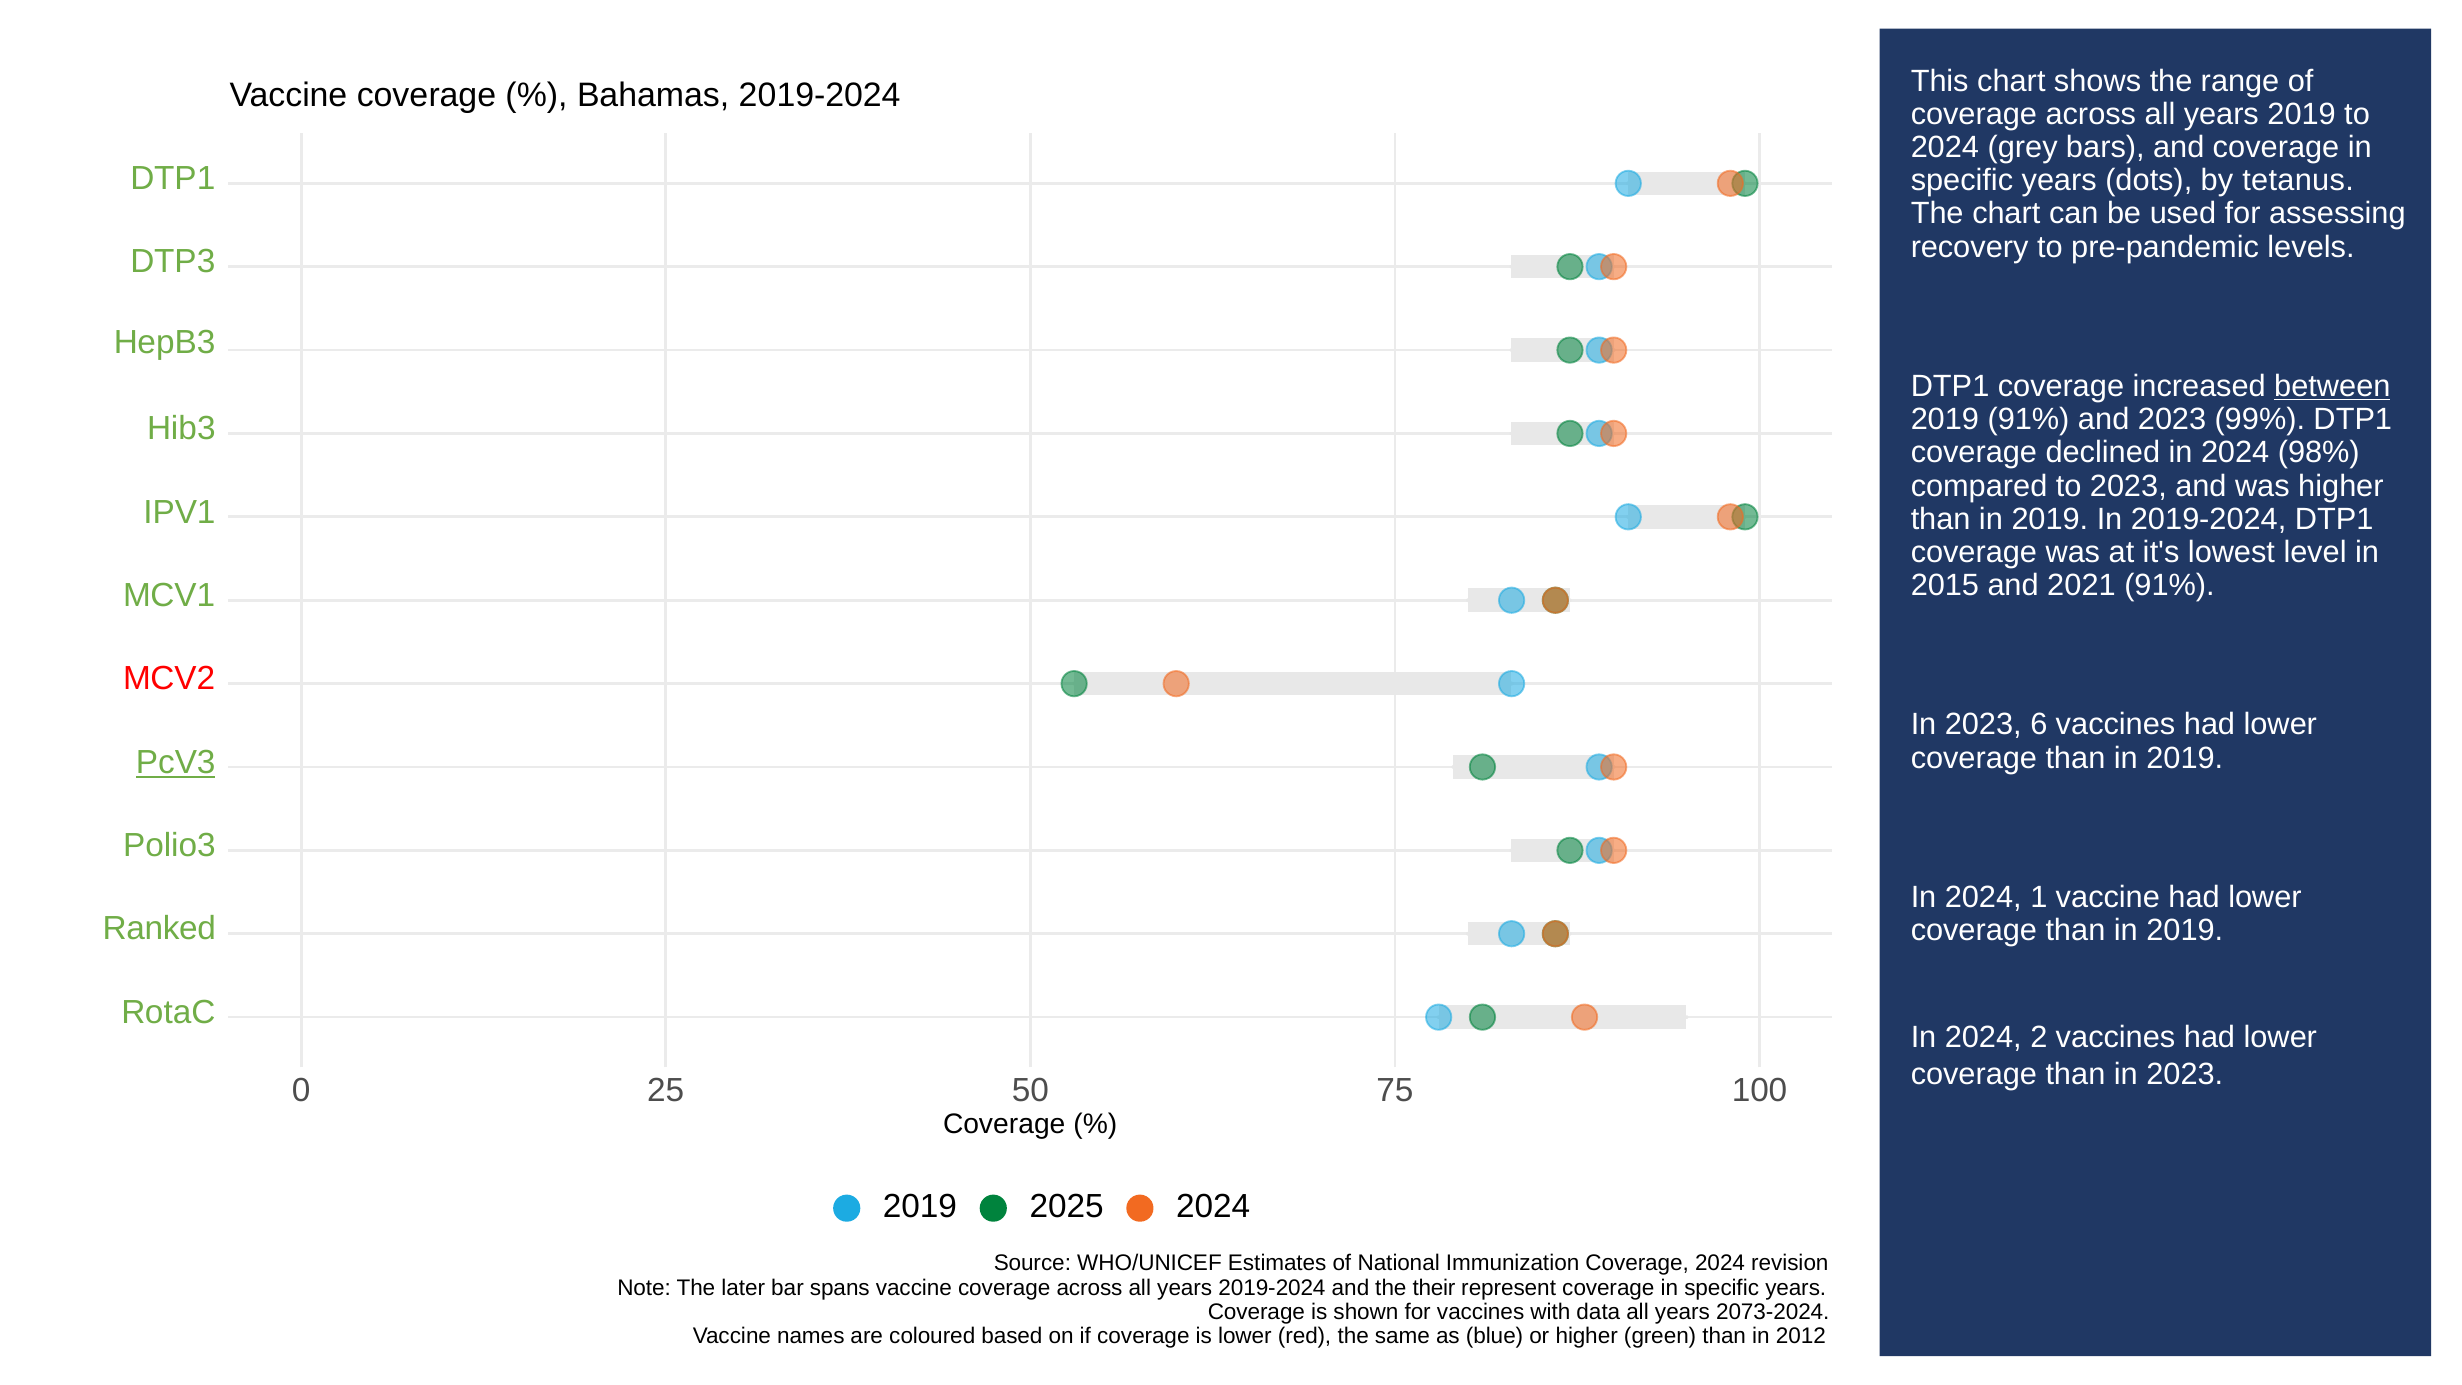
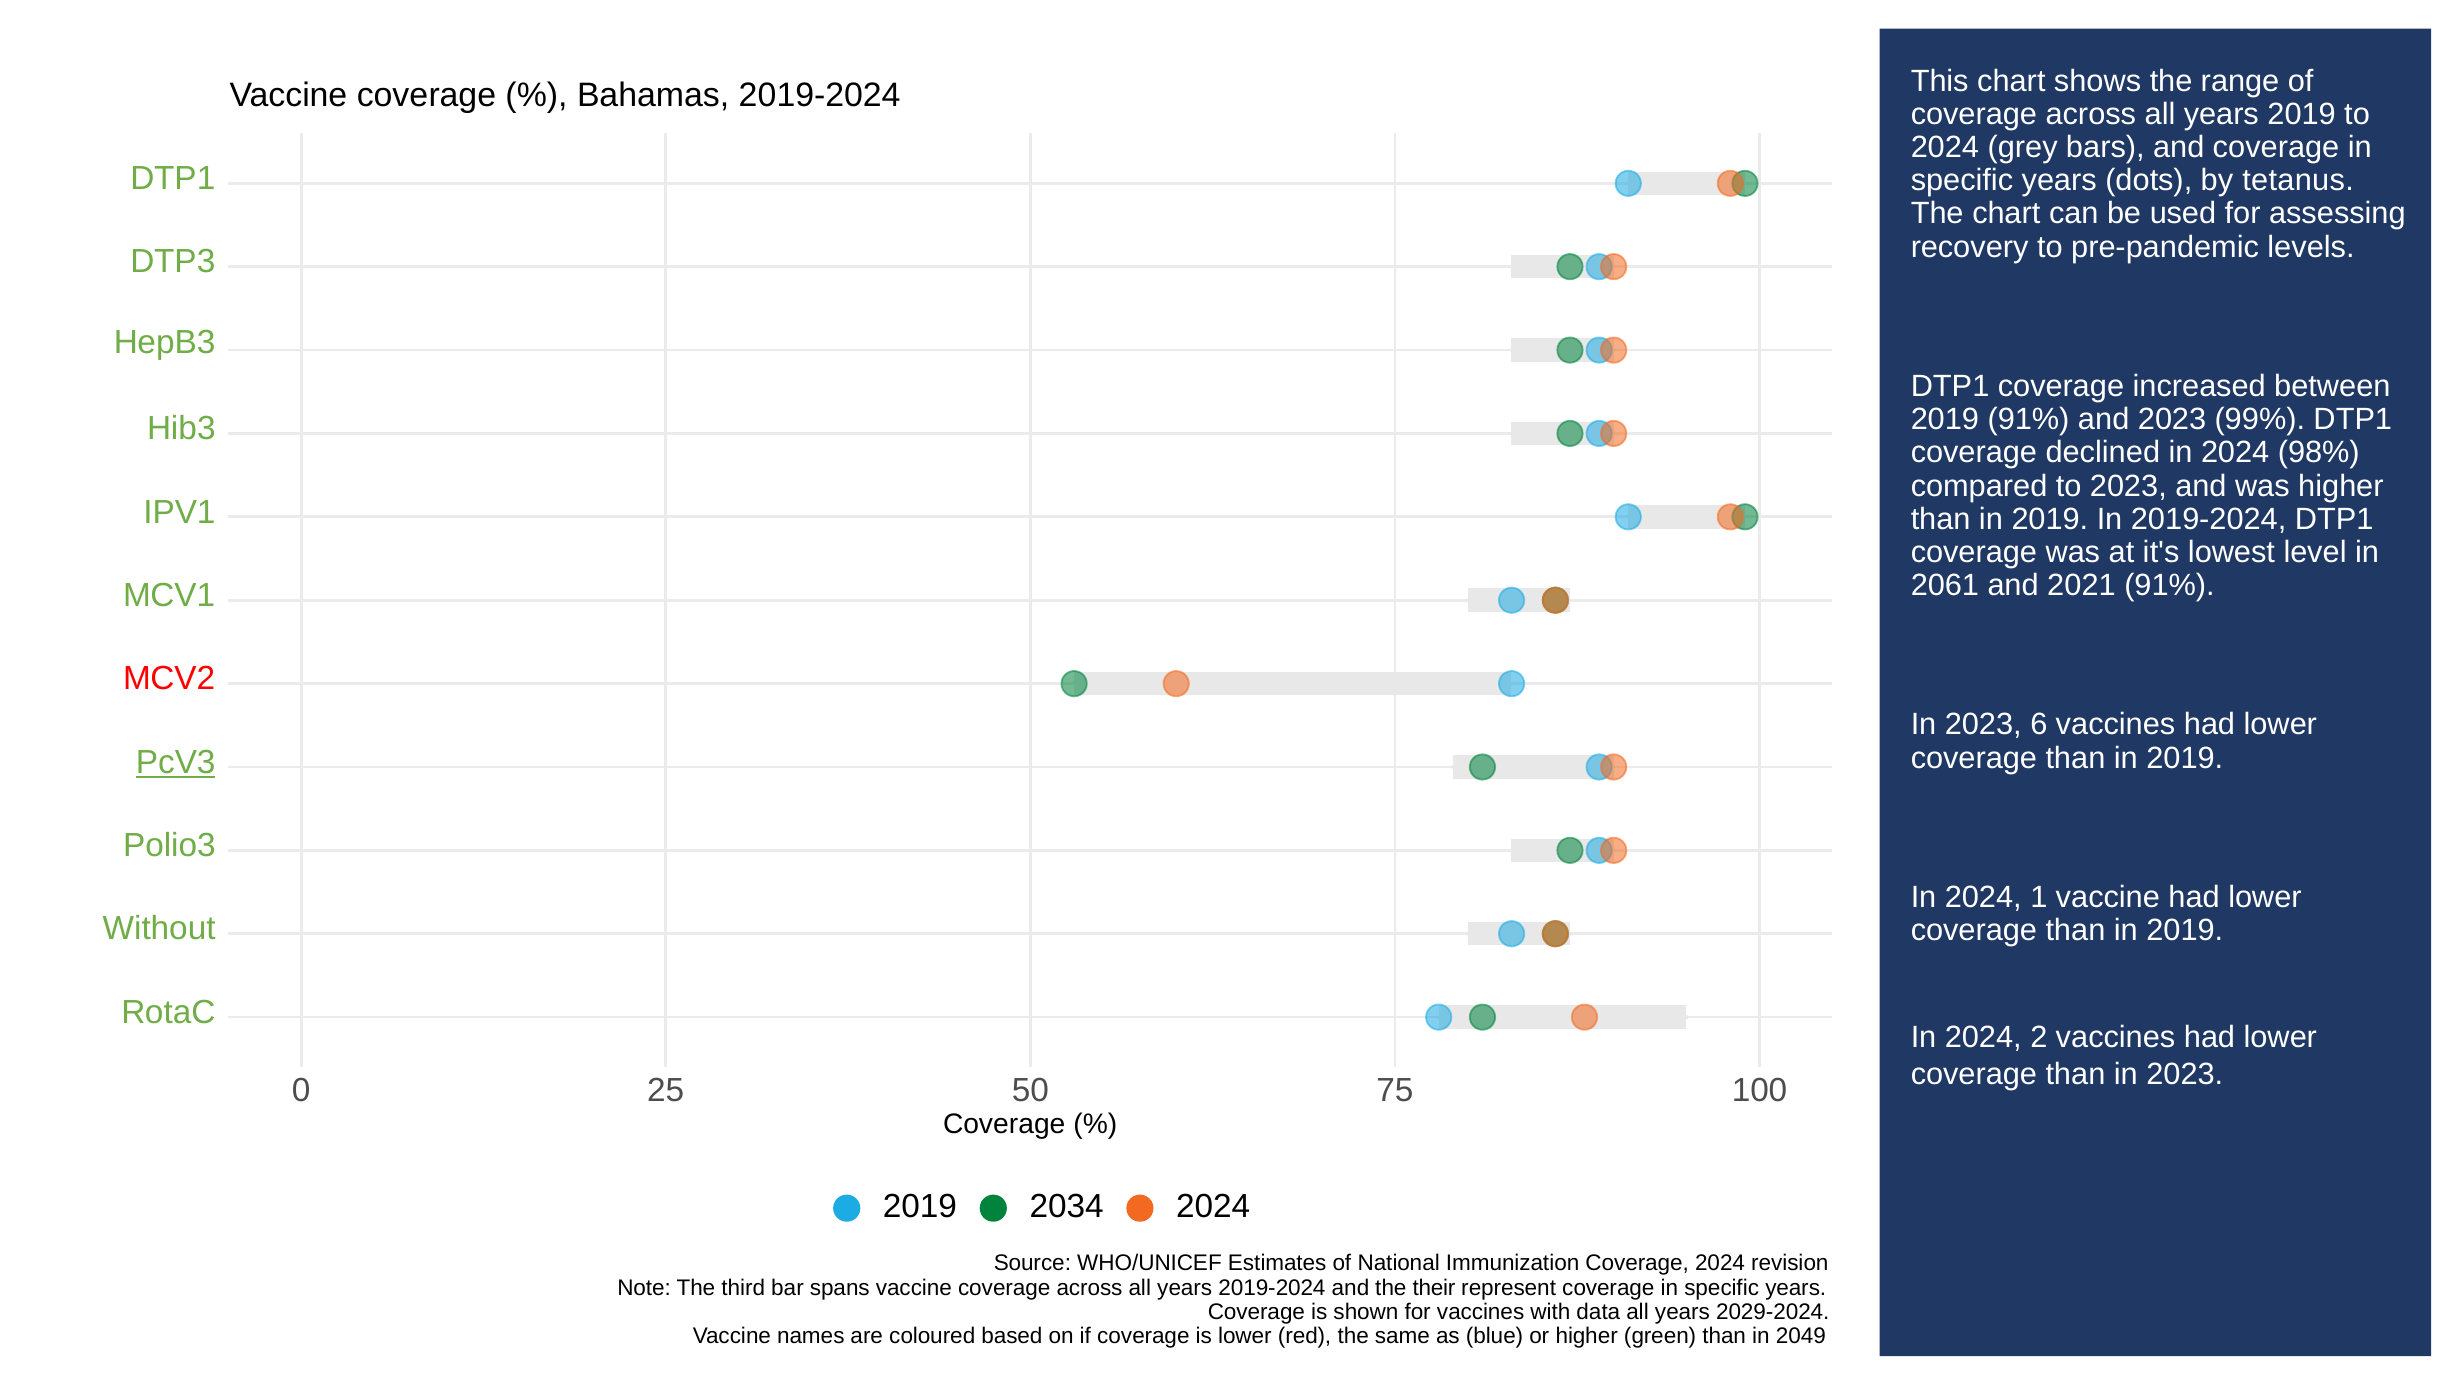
between underline: present -> none
2015: 2015 -> 2061
Ranked: Ranked -> Without
2025: 2025 -> 2034
later: later -> third
2073-2024: 2073-2024 -> 2029-2024
2012: 2012 -> 2049
